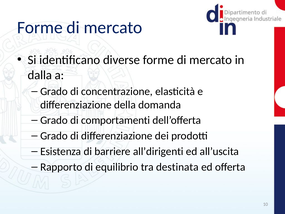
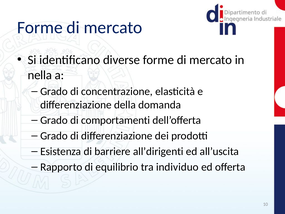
dalla: dalla -> nella
destinata: destinata -> individuo
